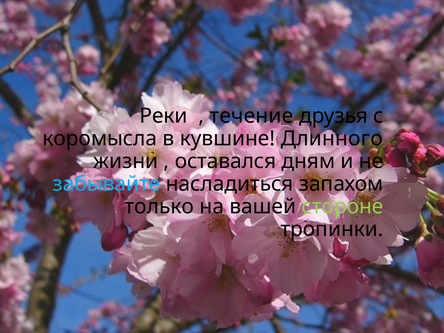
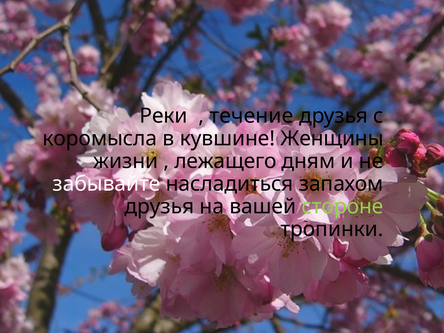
Длинного: Длинного -> Женщины
оставался: оставался -> лежащего
забывайте colour: light blue -> white
только at (159, 207): только -> друзья
